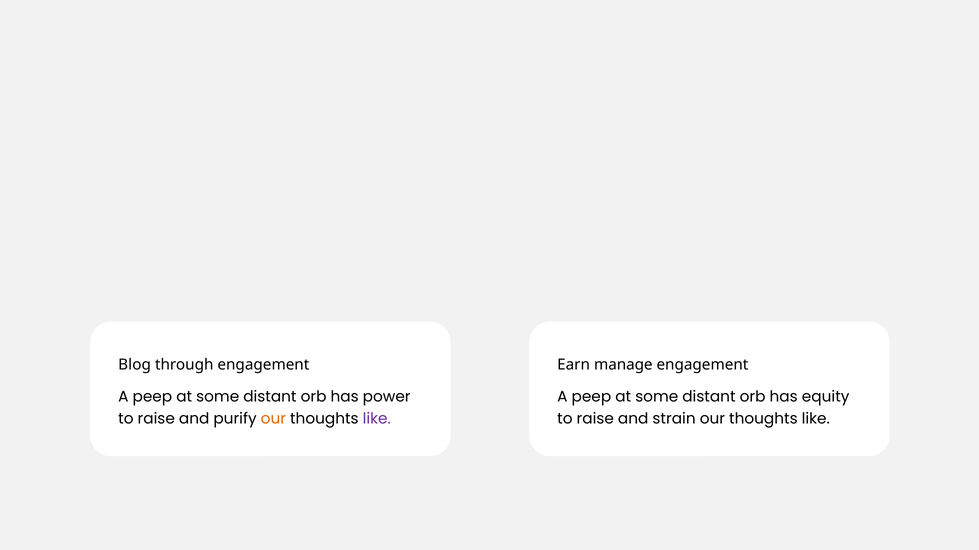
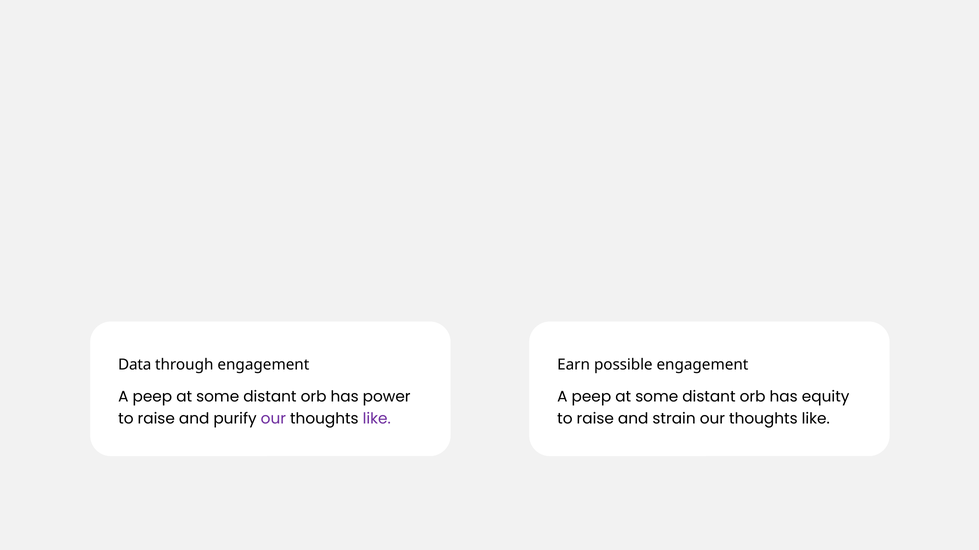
Blog: Blog -> Data
manage: manage -> possible
our at (273, 419) colour: orange -> purple
